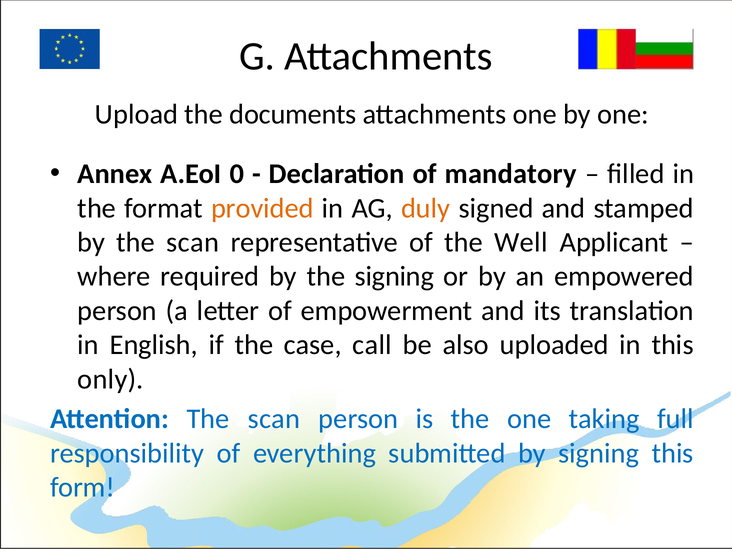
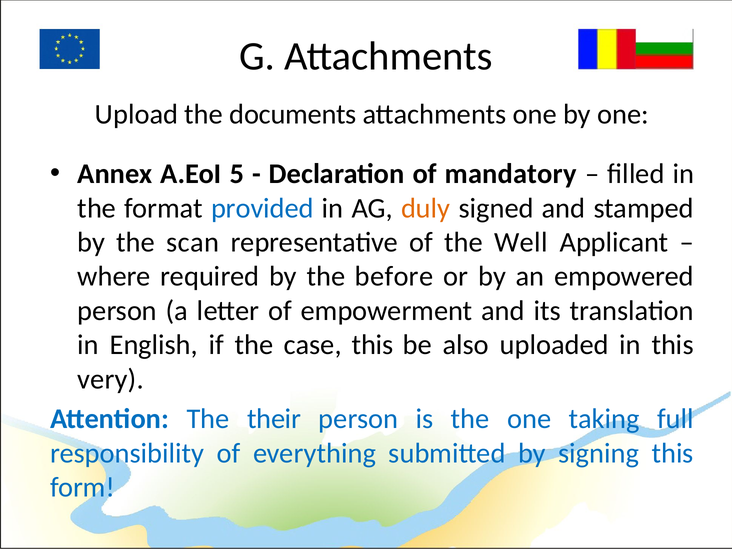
0: 0 -> 5
provided colour: orange -> blue
the signing: signing -> before
case call: call -> this
only: only -> very
Attention The scan: scan -> their
